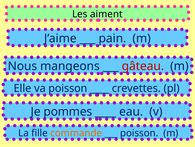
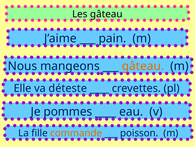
Les aiment: aiment -> gâteau
gâteau at (143, 66) colour: red -> orange
va poisson: poisson -> déteste
